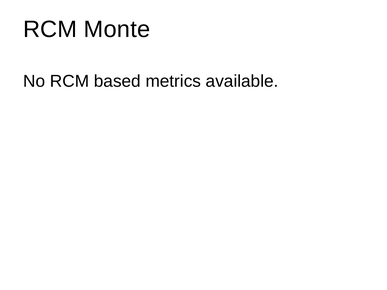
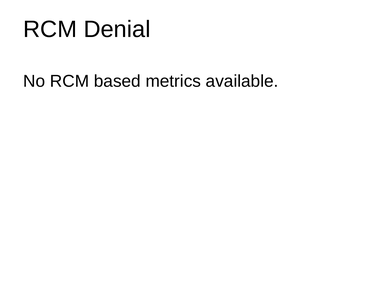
Monte: Monte -> Denial
